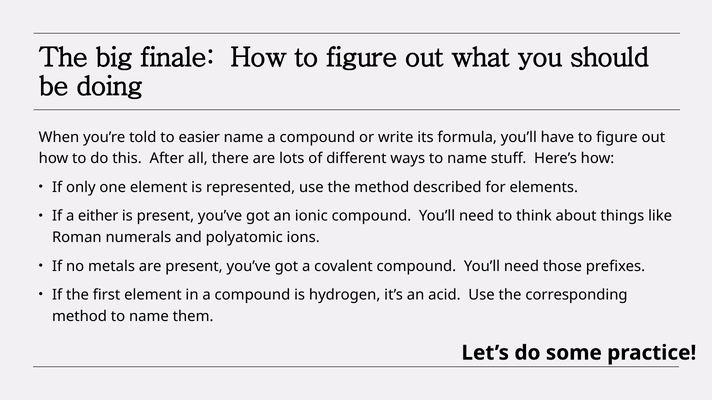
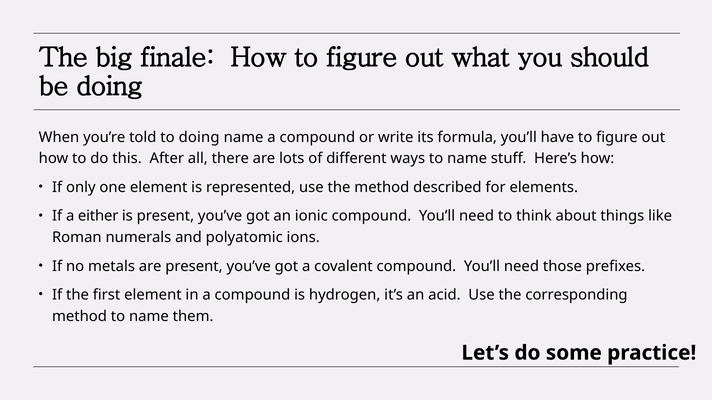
to easier: easier -> doing
